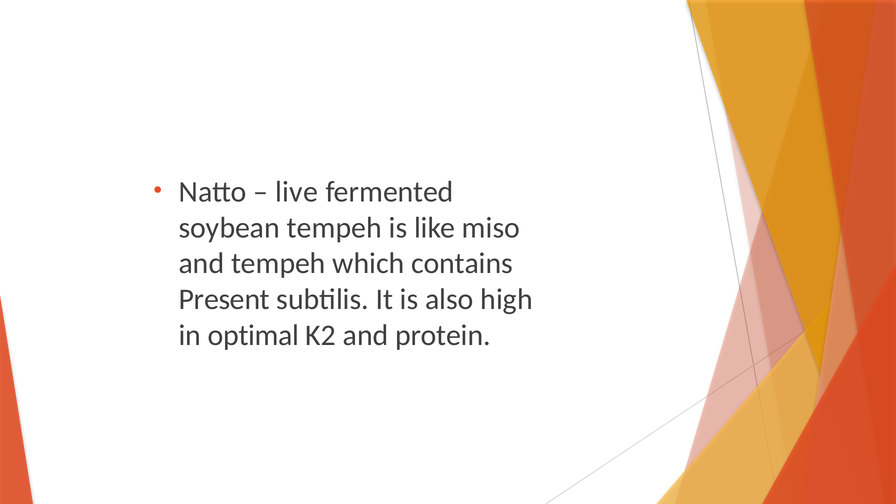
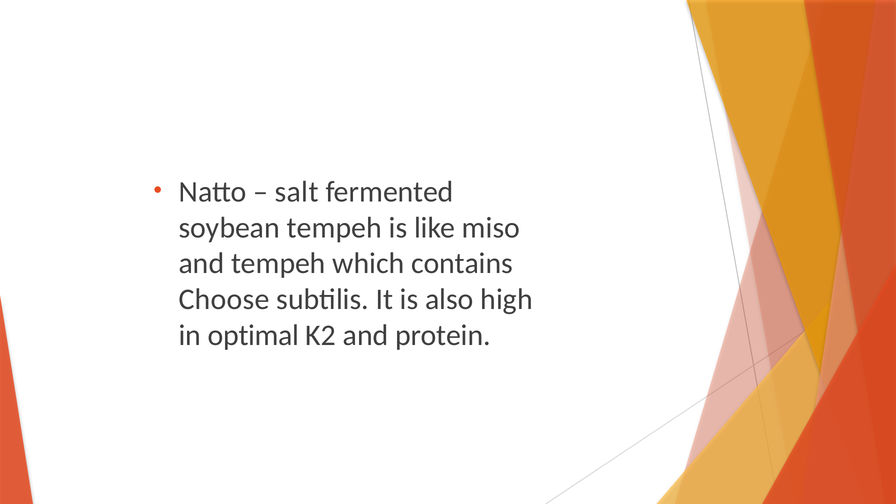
live: live -> salt
Present: Present -> Choose
